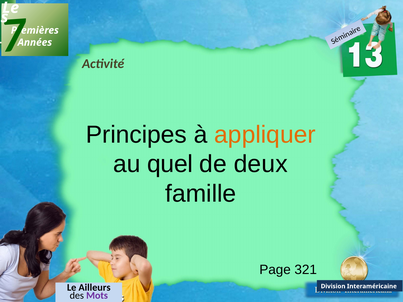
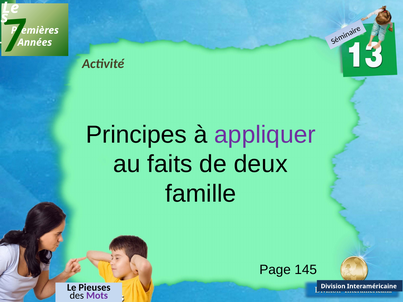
appliquer colour: orange -> purple
quel: quel -> faits
321: 321 -> 145
Ailleurs: Ailleurs -> Pieuses
